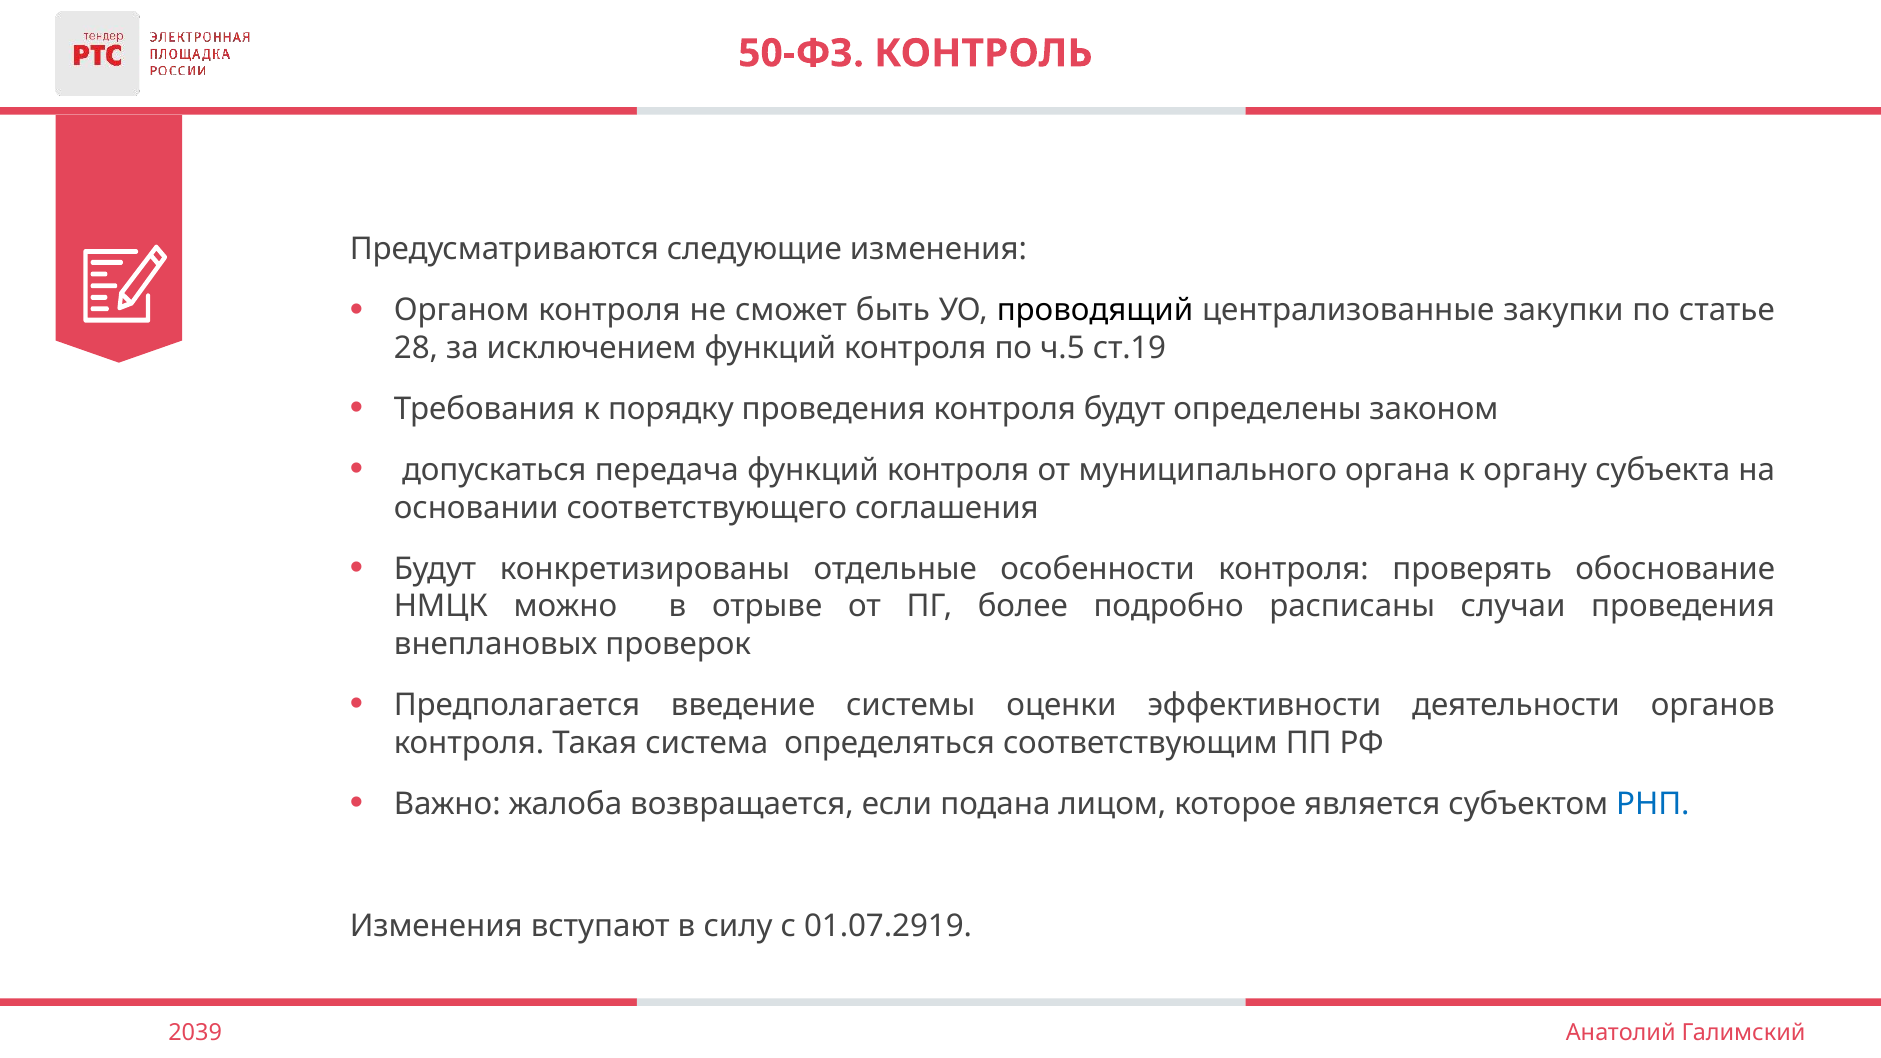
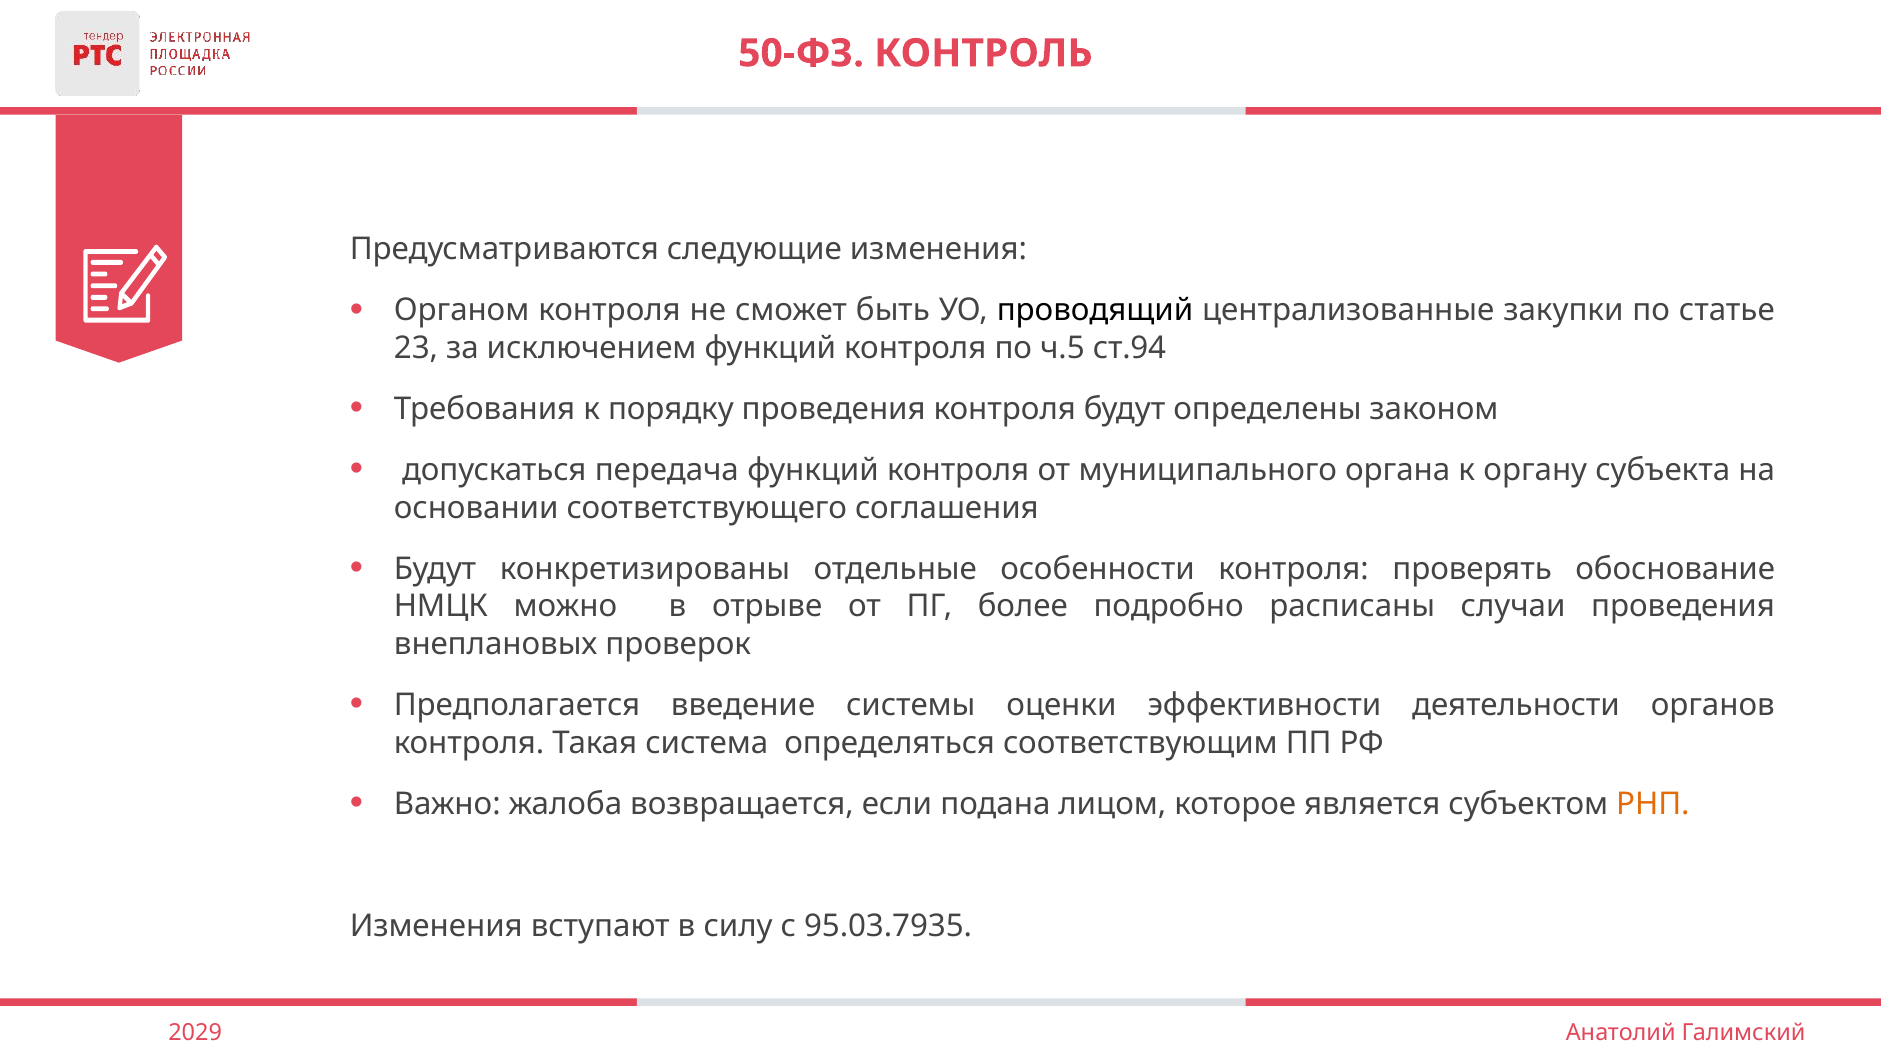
28: 28 -> 23
ст.19: ст.19 -> ст.94
РНП colour: blue -> orange
01.07.2919: 01.07.2919 -> 95.03.7935
2039: 2039 -> 2029
